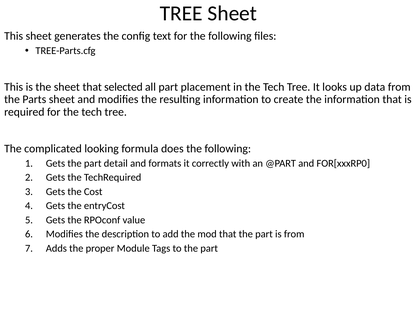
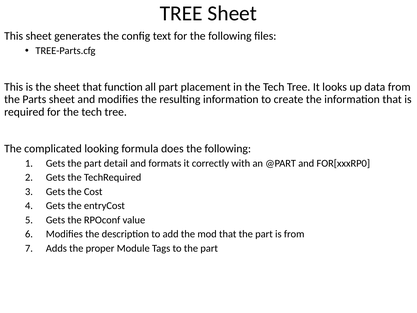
selected: selected -> function
